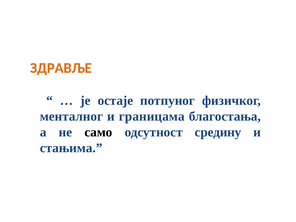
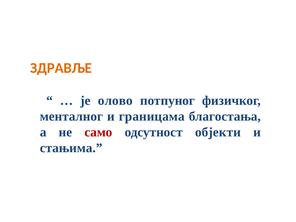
остаје: остаје -> олово
само colour: black -> red
средину: средину -> објекти
